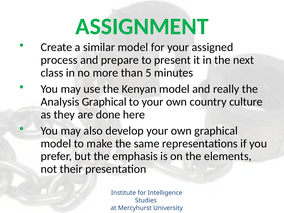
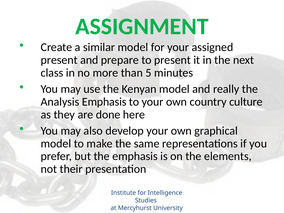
process at (59, 60): process -> present
Analysis Graphical: Graphical -> Emphasis
